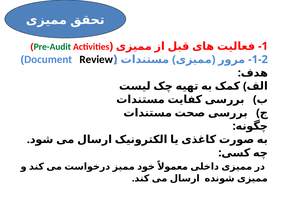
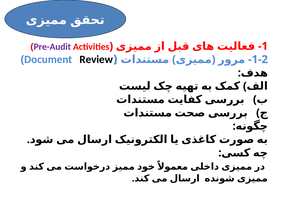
Pre-Audit colour: green -> purple
